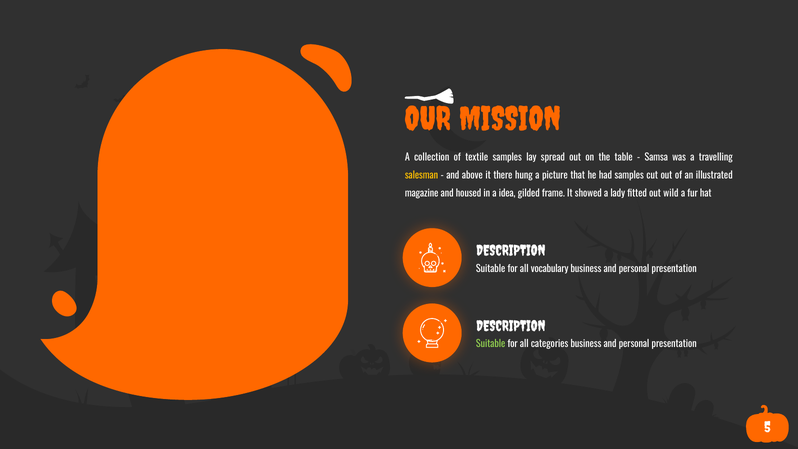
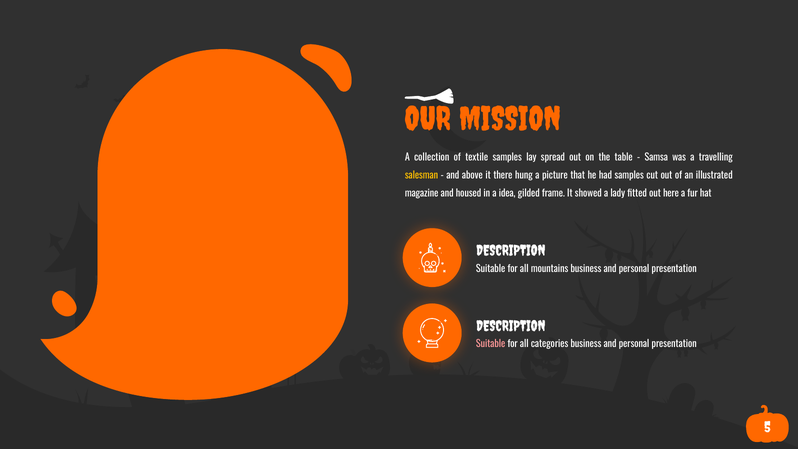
wild: wild -> here
vocabulary: vocabulary -> mountains
Suitable at (491, 344) colour: light green -> pink
